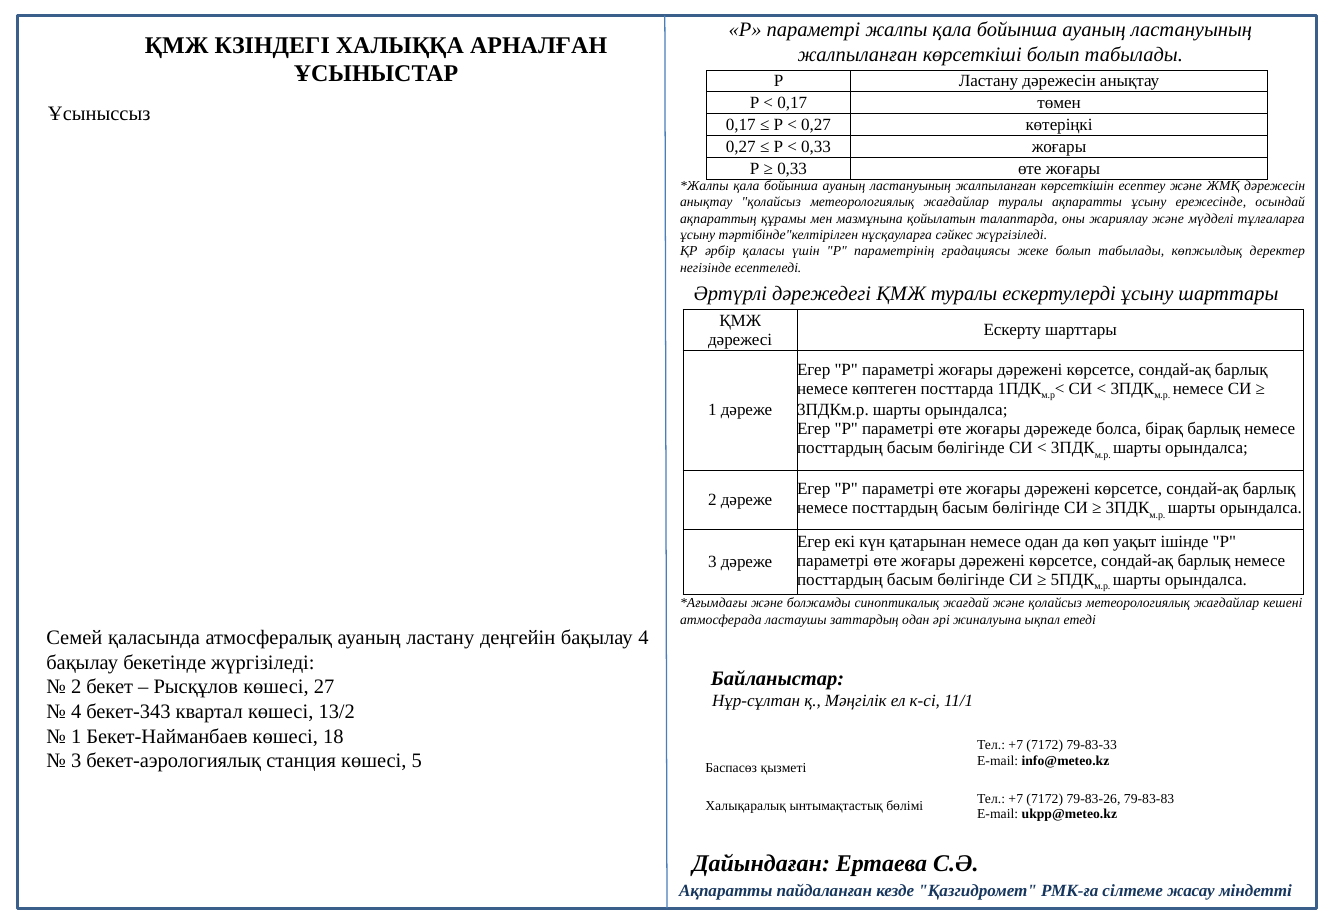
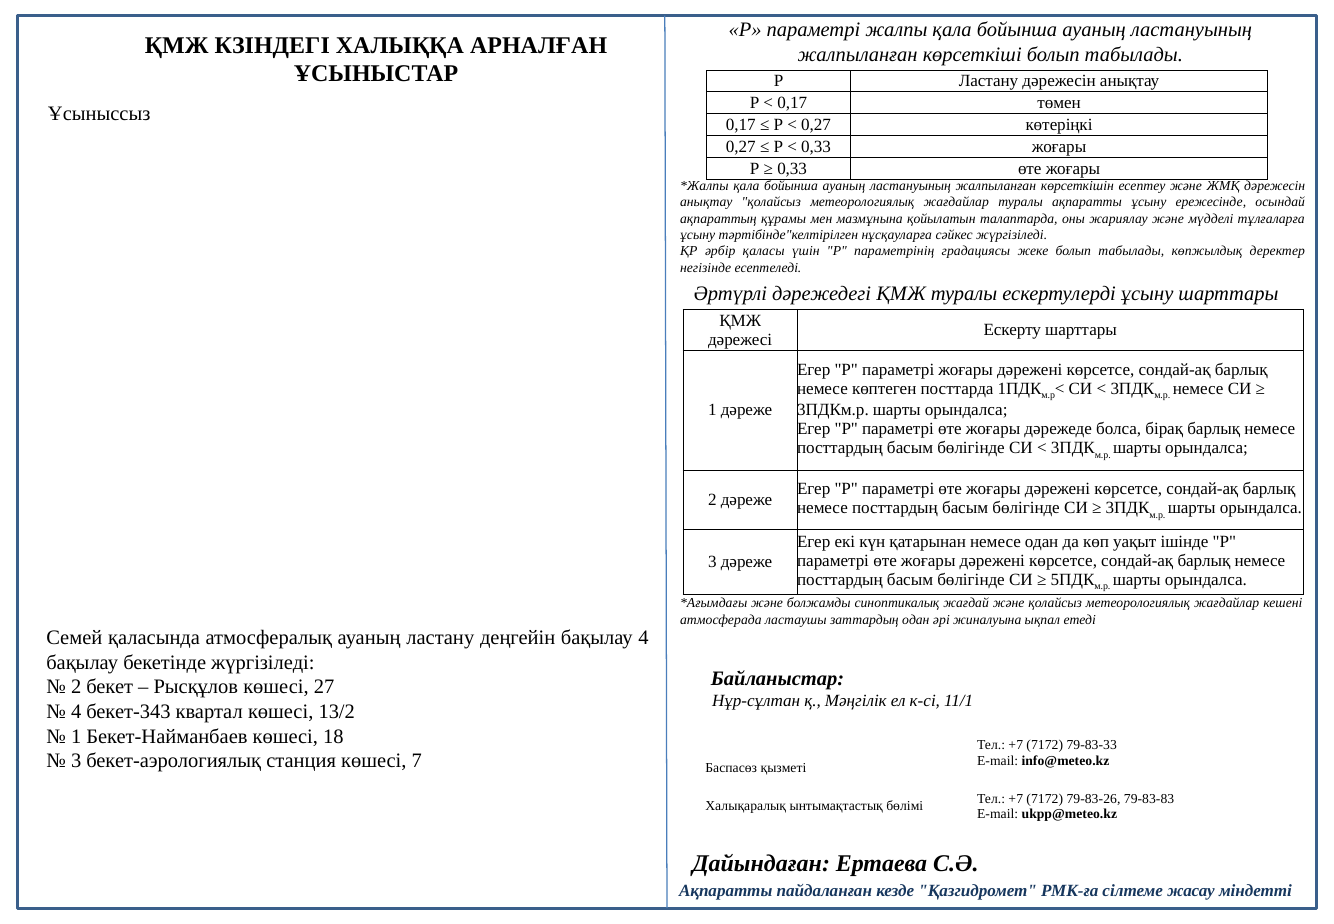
5: 5 -> 7
